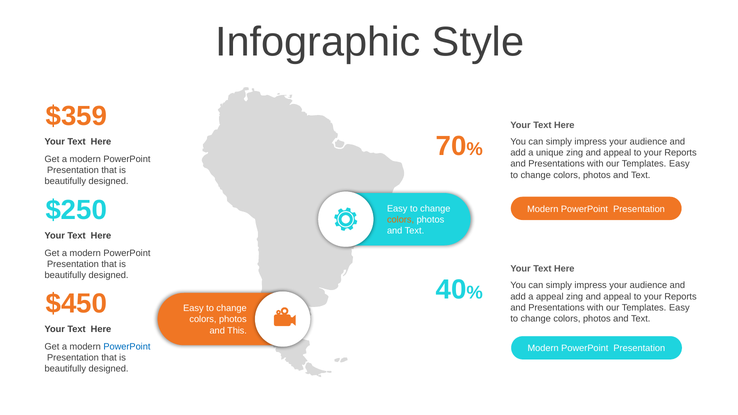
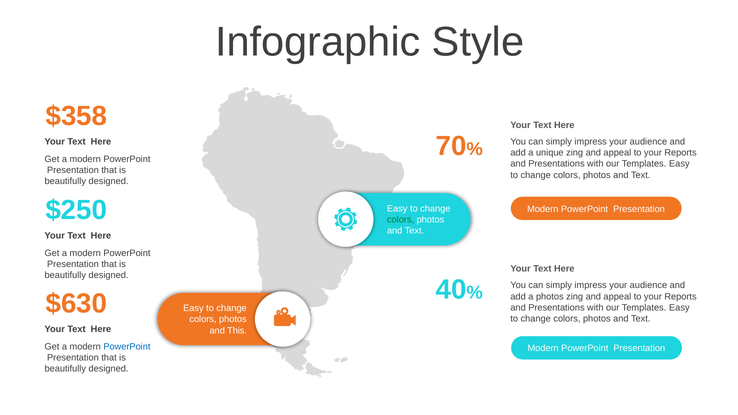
$359: $359 -> $358
colors at (401, 220) colour: orange -> green
$450: $450 -> $630
a appeal: appeal -> photos
